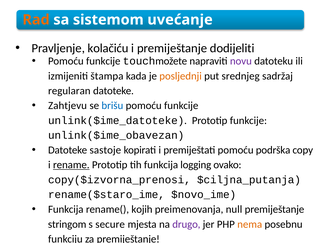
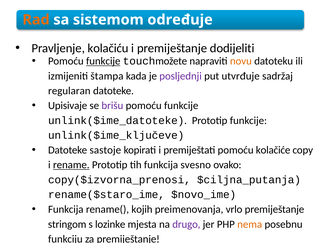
uvećanje: uvećanje -> određuje
funkcije at (103, 61) underline: none -> present
novu colour: purple -> orange
posljednji colour: orange -> purple
srednjeg: srednjeg -> utvrđuje
Zahtjevu: Zahtjevu -> Upisivaje
brišu colour: blue -> purple
unlink($ime_obavezan: unlink($ime_obavezan -> unlink($ime_ključeve
podrška: podrška -> kolačiće
logging: logging -> svesno
null: null -> vrlo
secure: secure -> lozinke
